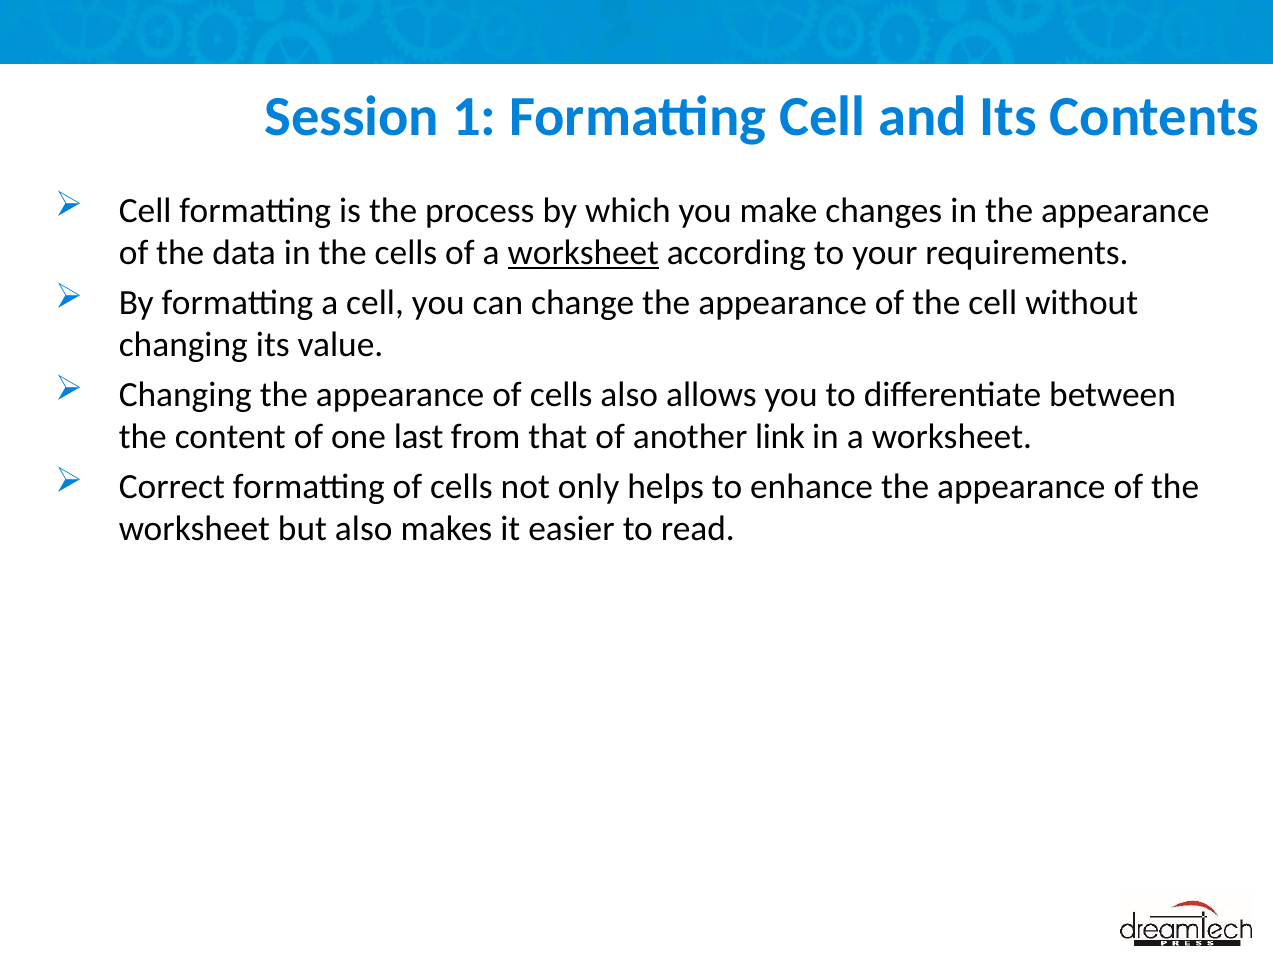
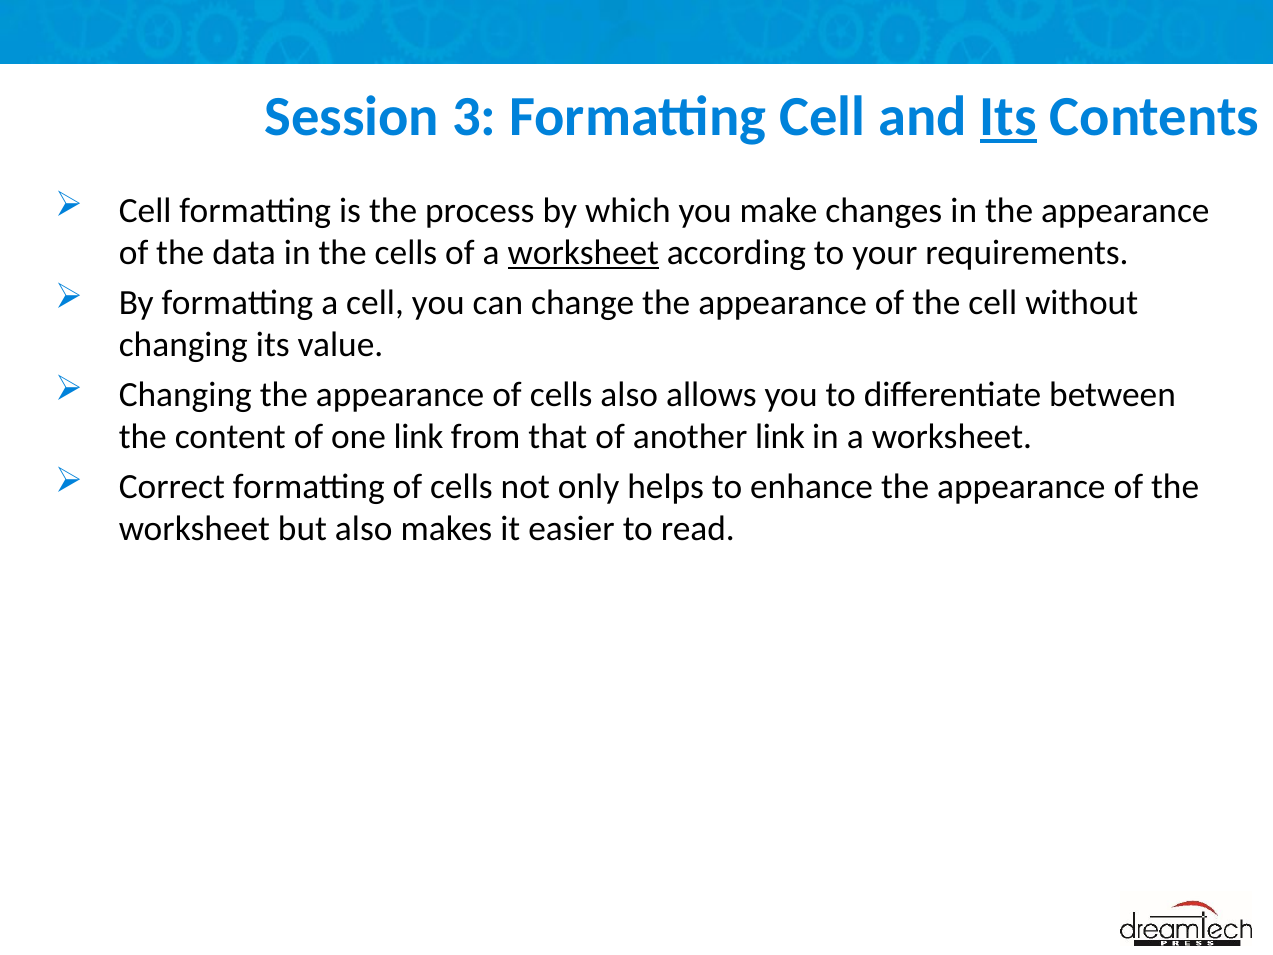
1: 1 -> 3
Its at (1008, 117) underline: none -> present
one last: last -> link
